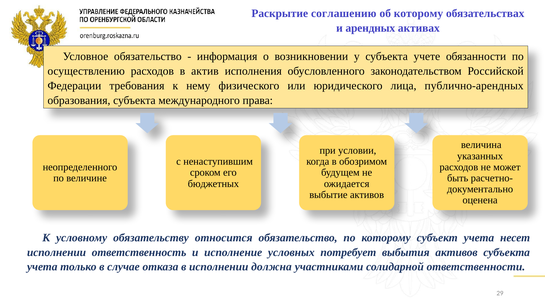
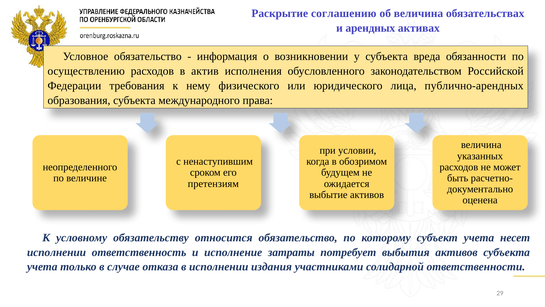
об которому: которому -> величина
учете: учете -> вреда
бюджетных: бюджетных -> претензиям
условных: условных -> затраты
должна: должна -> издания
